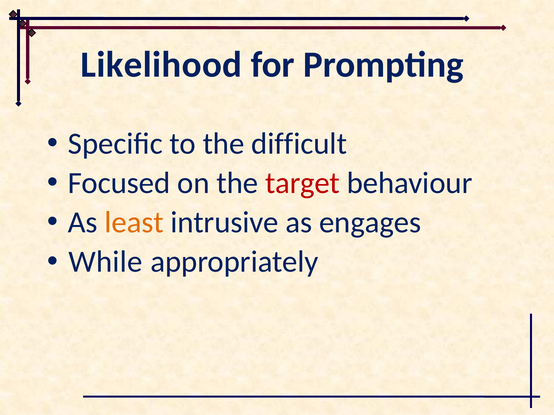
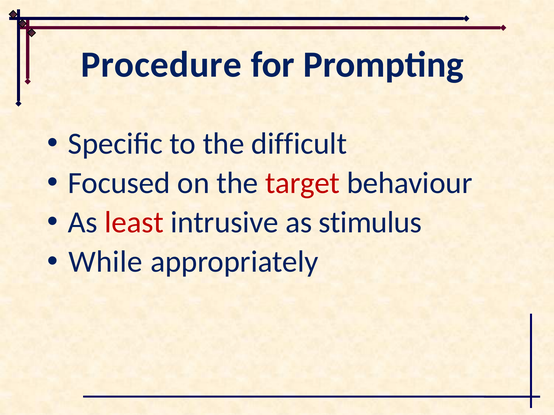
Likelihood: Likelihood -> Procedure
least colour: orange -> red
engages: engages -> stimulus
